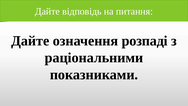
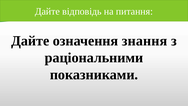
розпаді: розпаді -> знання
